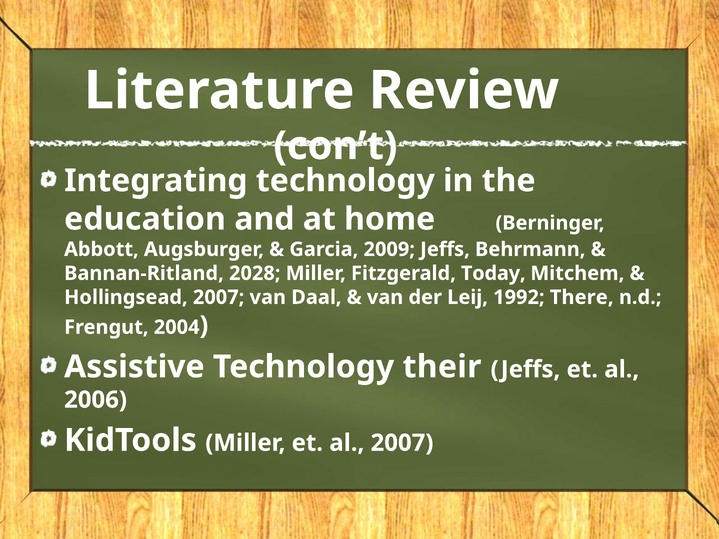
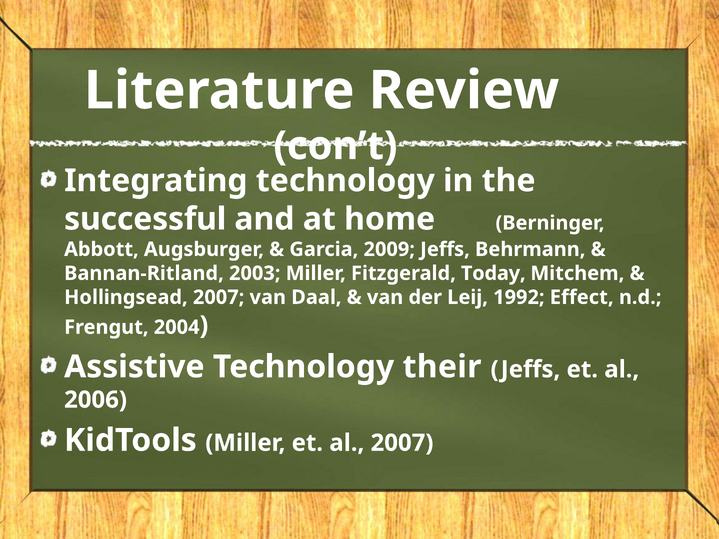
education: education -> successful
2028: 2028 -> 2003
There: There -> Effect
